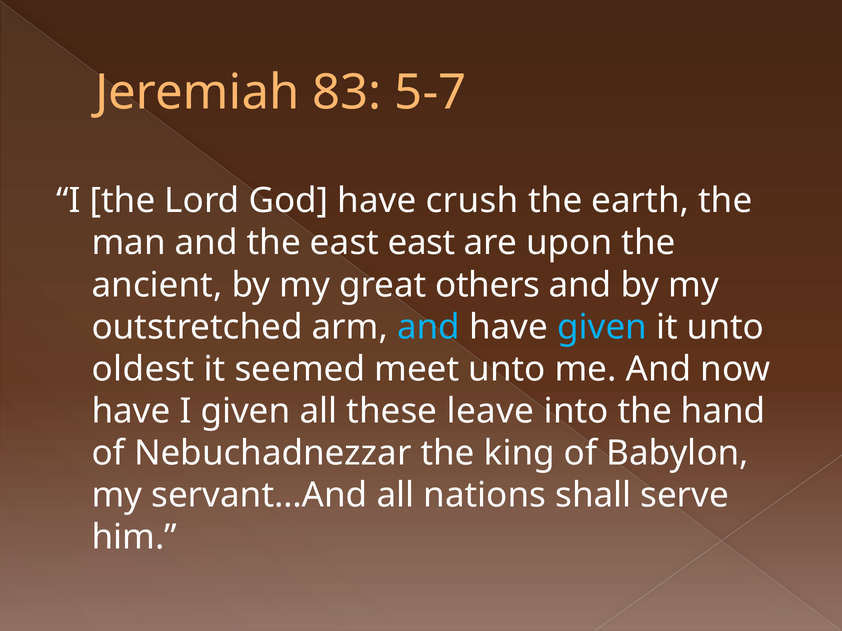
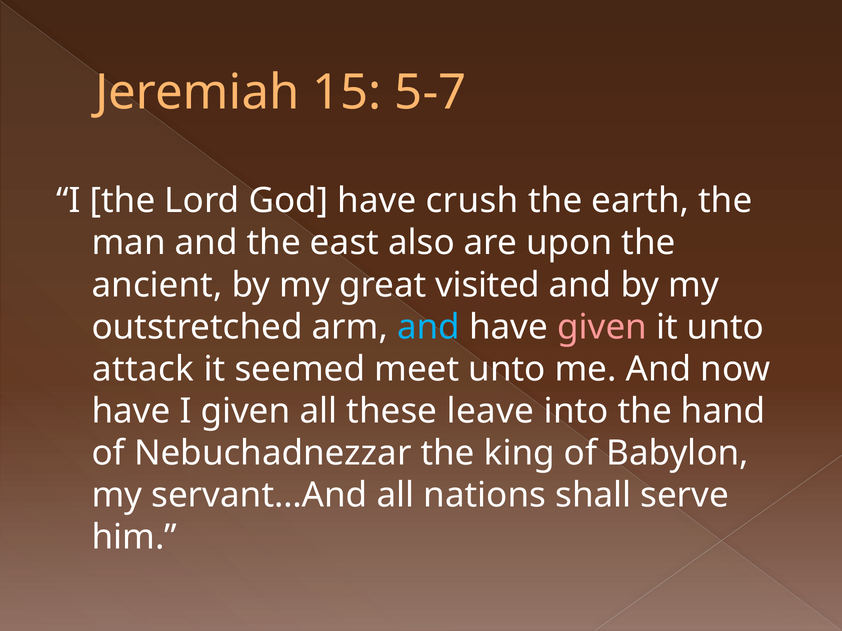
83: 83 -> 15
east east: east -> also
others: others -> visited
given at (602, 327) colour: light blue -> pink
oldest: oldest -> attack
